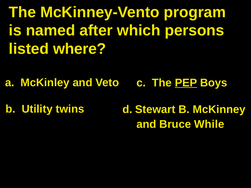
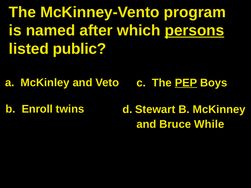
persons underline: none -> present
where: where -> public
Utility: Utility -> Enroll
